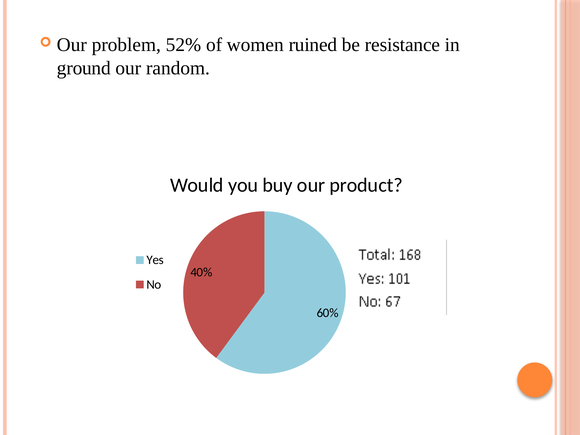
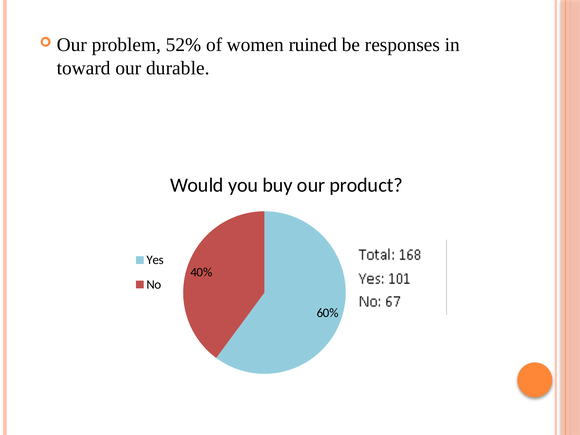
resistance: resistance -> responses
ground: ground -> toward
random: random -> durable
